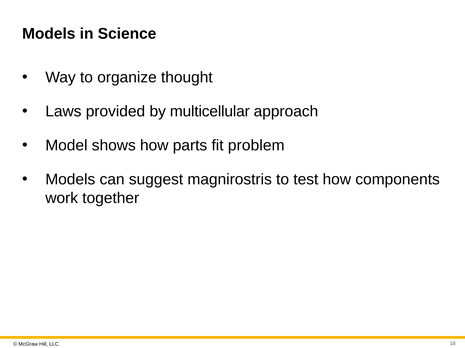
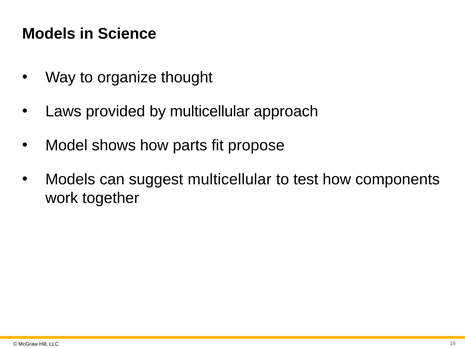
problem: problem -> propose
suggest magnirostris: magnirostris -> multicellular
